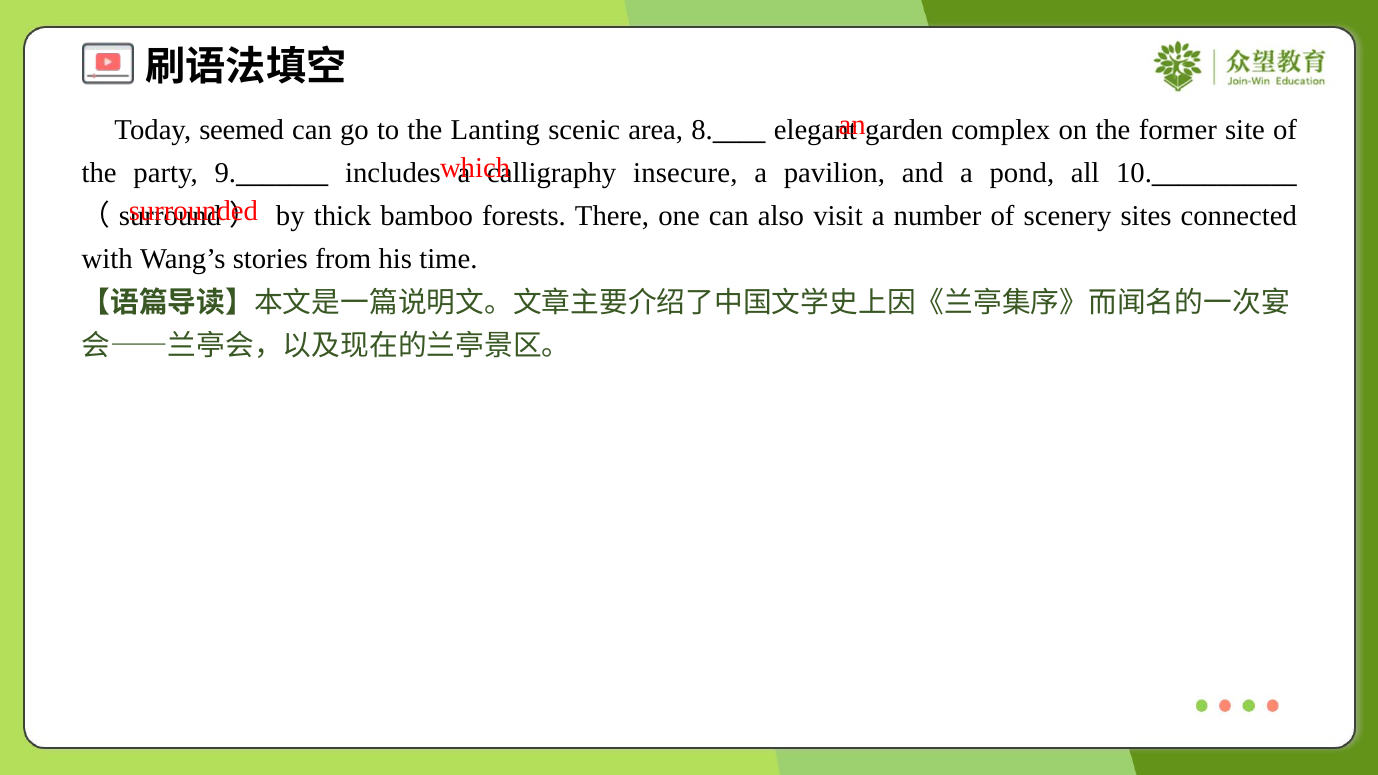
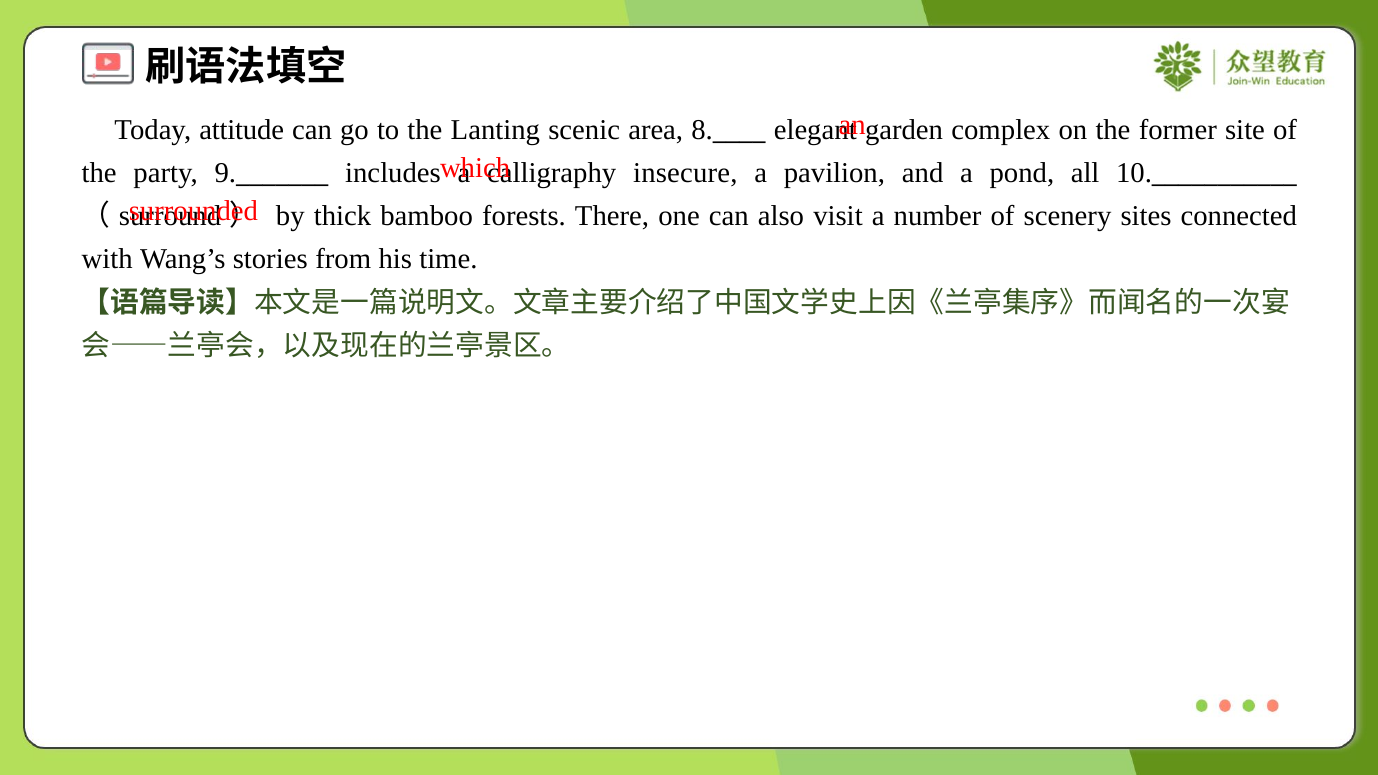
seemed: seemed -> attitude
